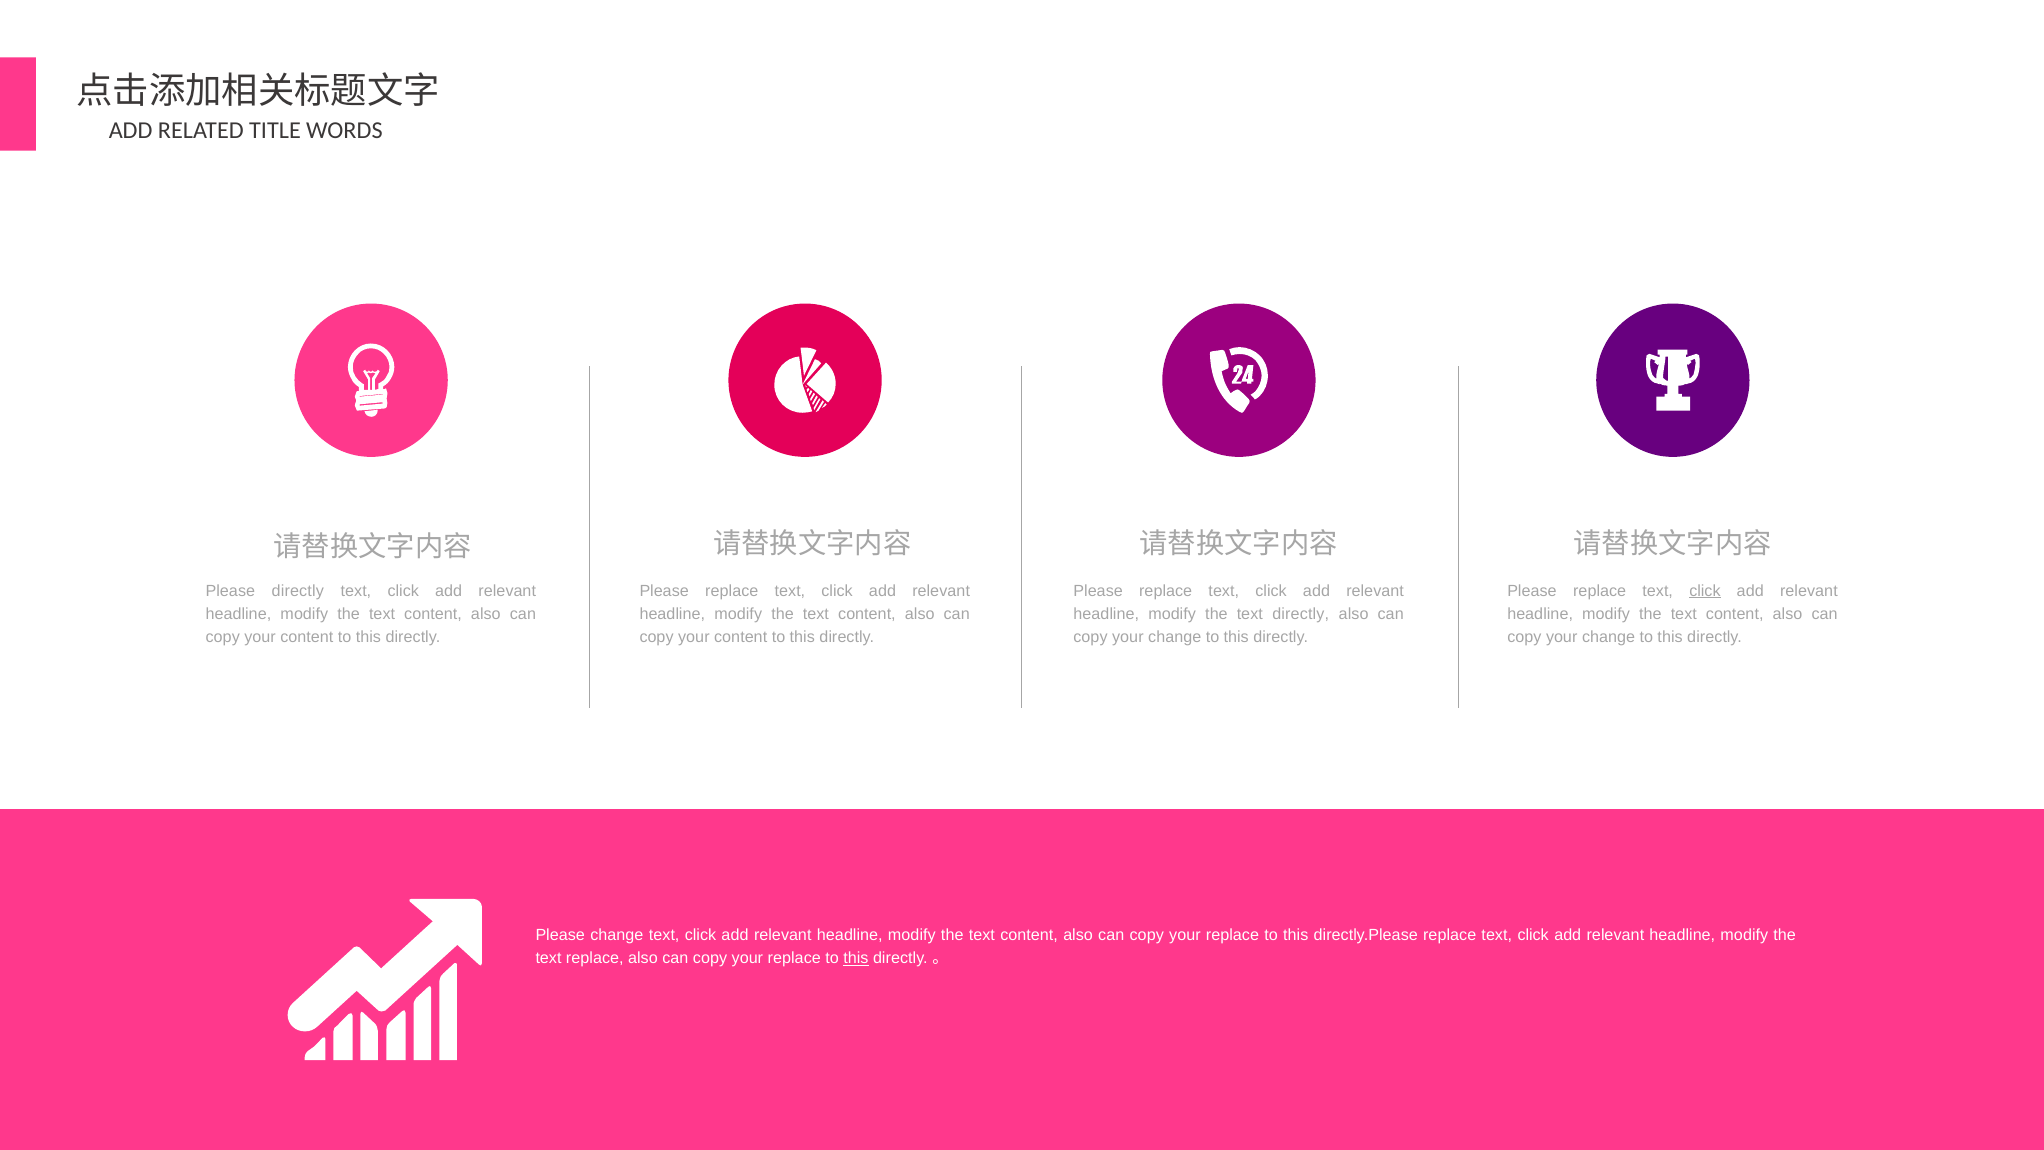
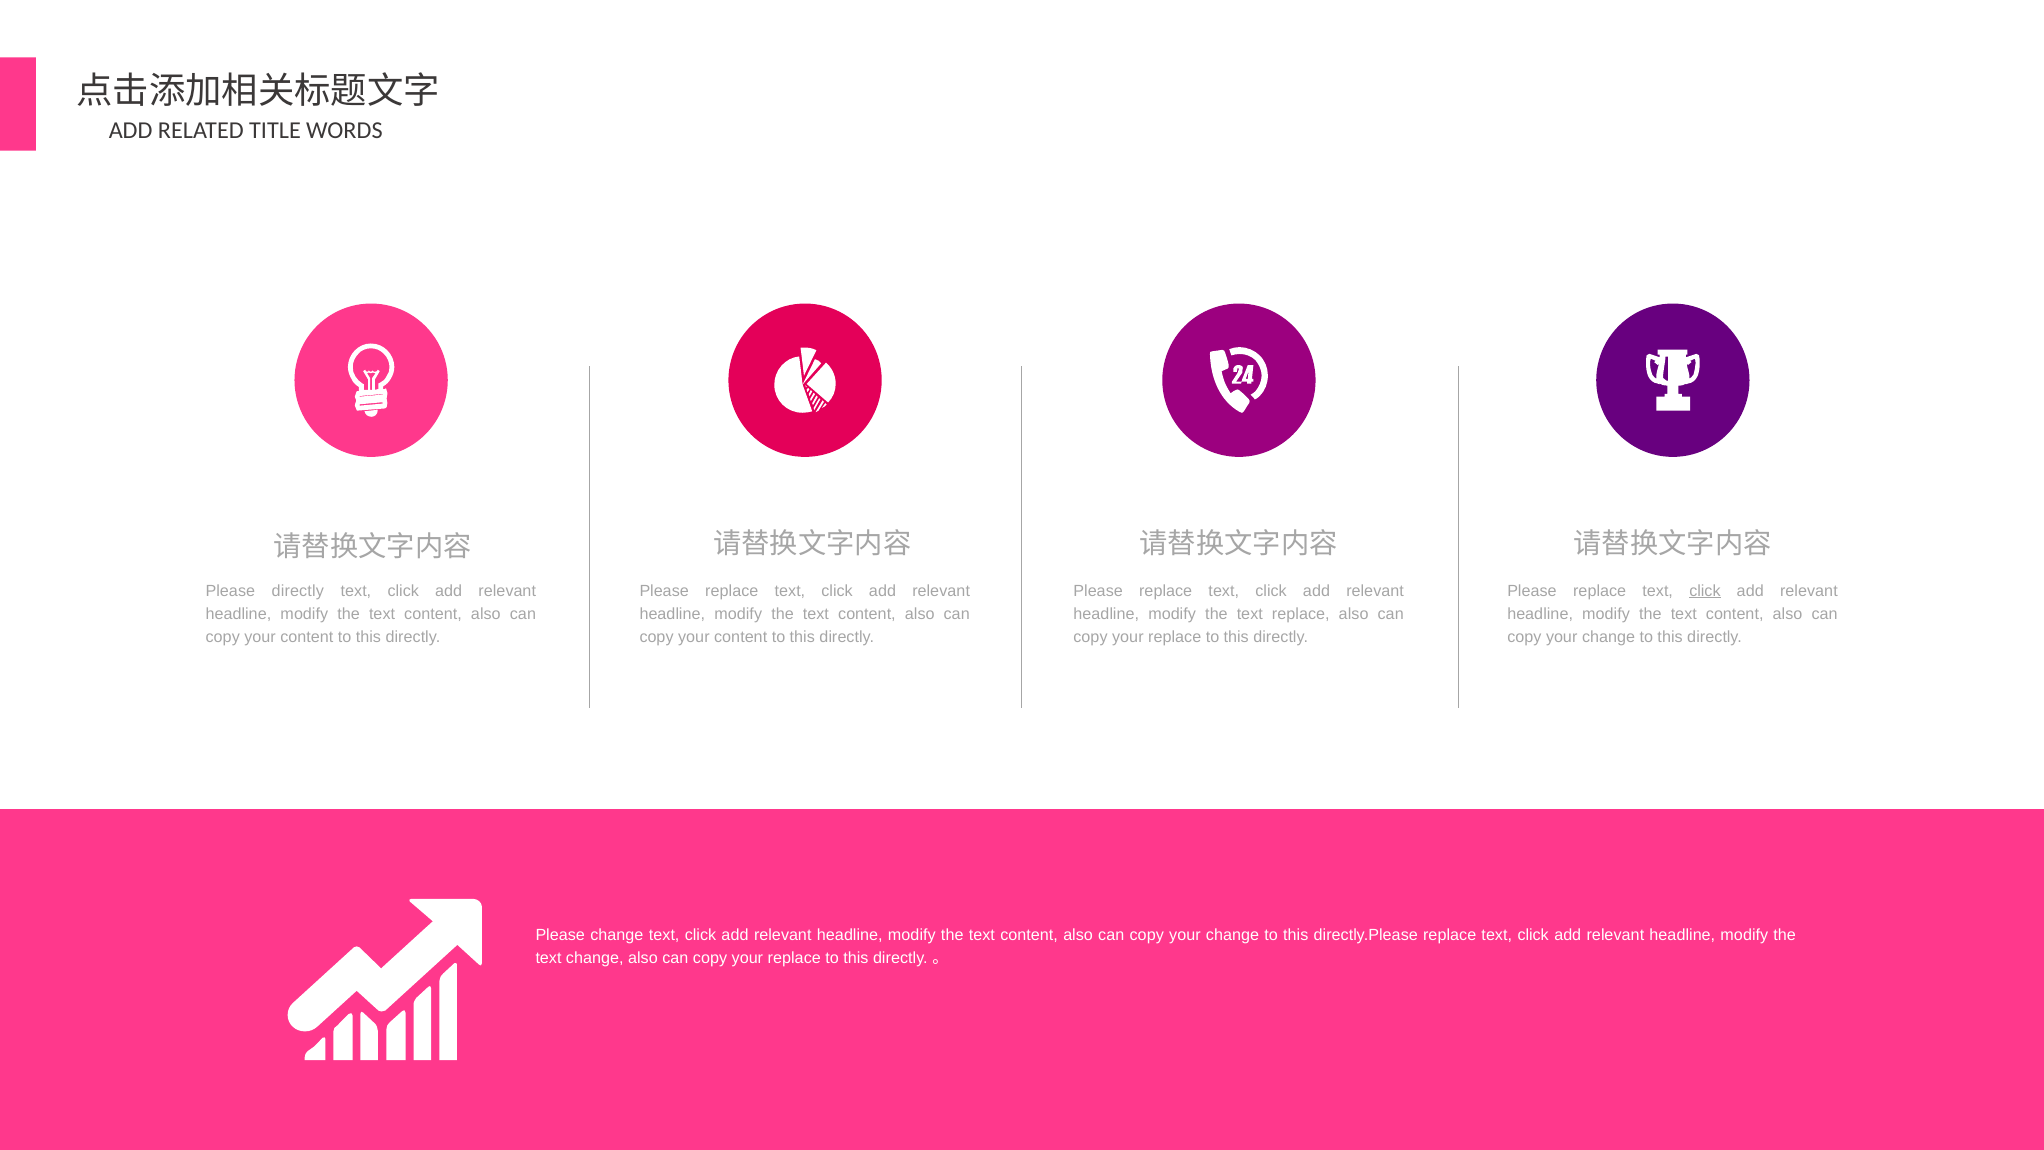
text directly: directly -> replace
change at (1175, 637): change -> replace
replace at (1232, 935): replace -> change
text replace: replace -> change
this at (856, 958) underline: present -> none
